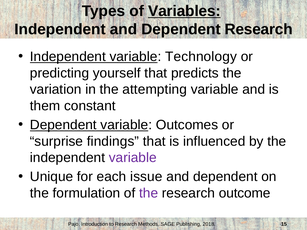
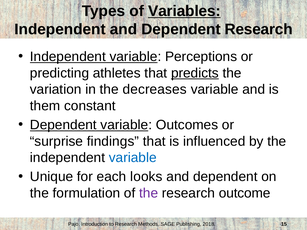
Technology: Technology -> Perceptions
yourself: yourself -> athletes
predicts underline: none -> present
attempting: attempting -> decreases
variable at (133, 158) colour: purple -> blue
issue: issue -> looks
